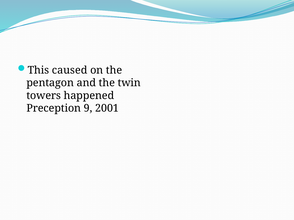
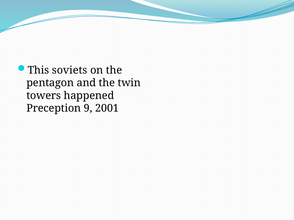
caused: caused -> soviets
